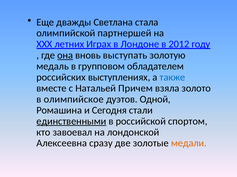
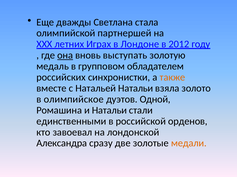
выступлениях: выступлениях -> синхронистки
также colour: blue -> orange
Натальей Причем: Причем -> Натальи
и Сегодня: Сегодня -> Натальи
единственными underline: present -> none
спортом: спортом -> орденов
Алексеевна: Алексеевна -> Александра
